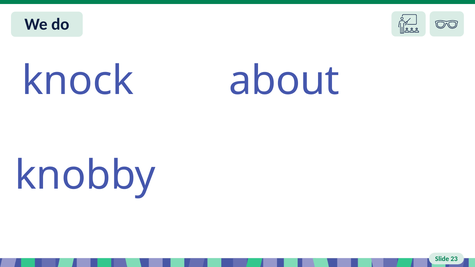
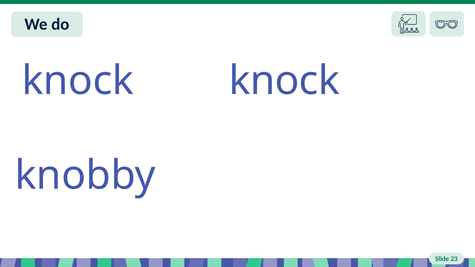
knock about: about -> knock
